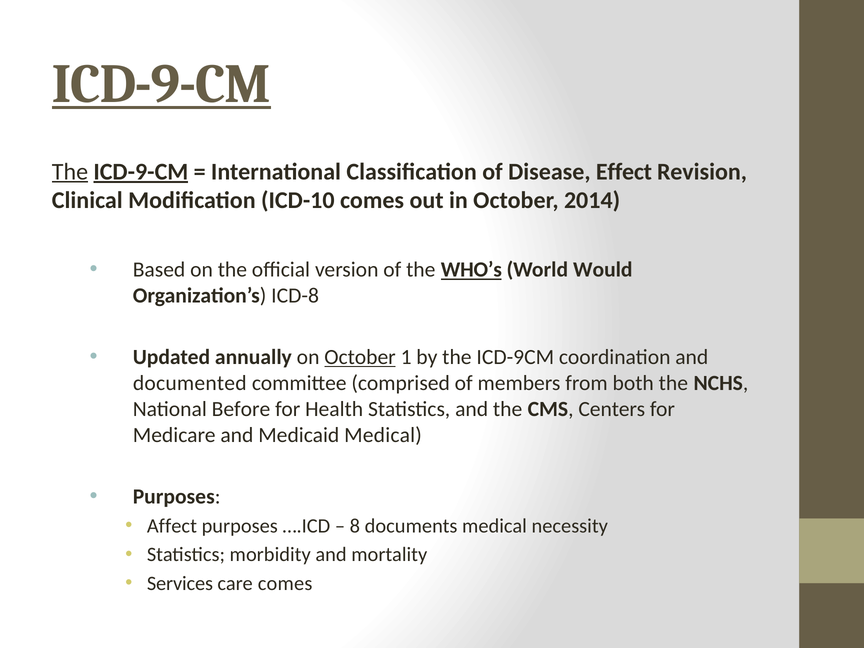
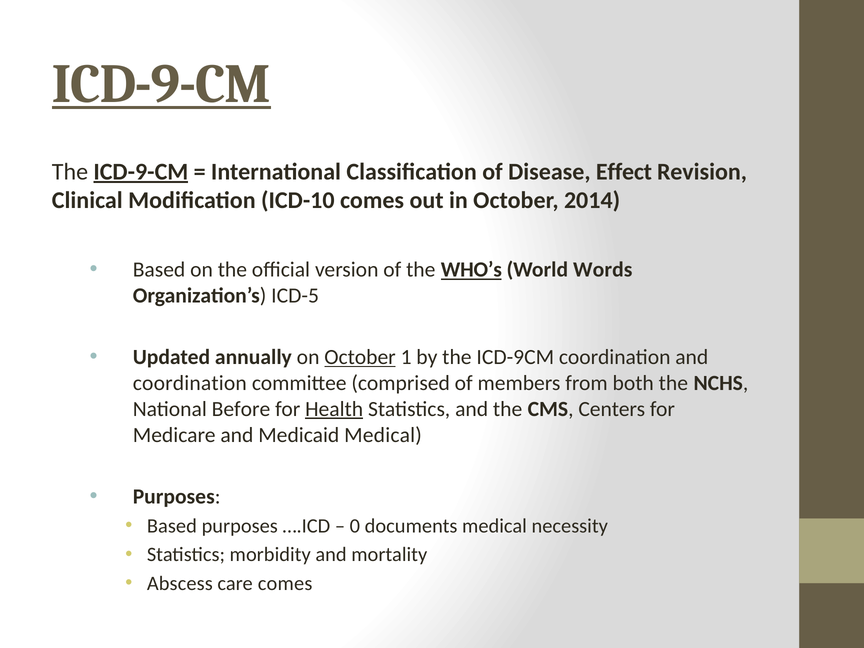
The at (70, 172) underline: present -> none
Would: Would -> Words
ICD-8: ICD-8 -> ICD-5
documented at (190, 383): documented -> coordination
Health underline: none -> present
Affect at (172, 526): Affect -> Based
8: 8 -> 0
Services: Services -> Abscess
